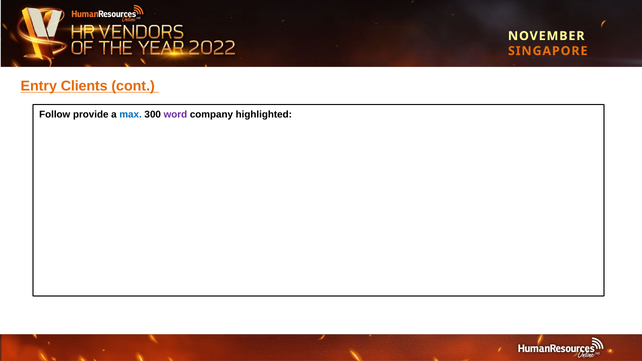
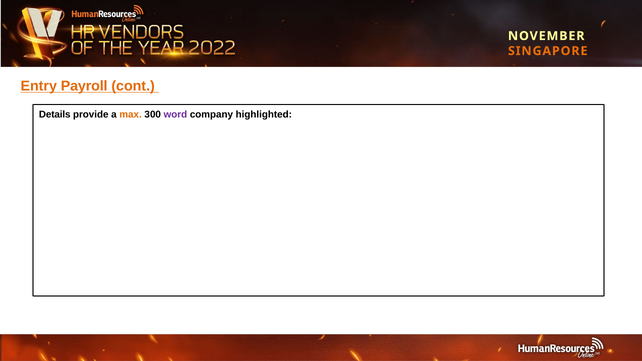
Clients: Clients -> Payroll
Follow: Follow -> Details
max colour: blue -> orange
